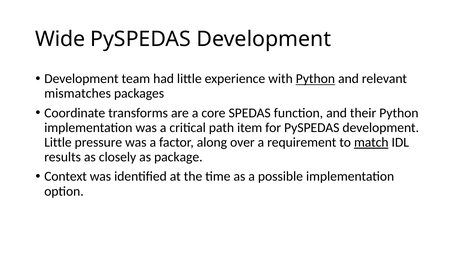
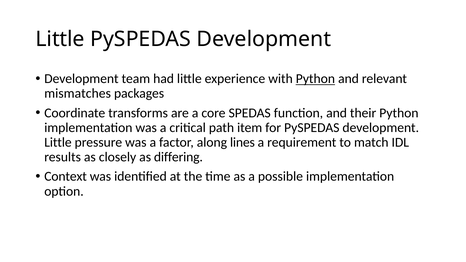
Wide at (60, 39): Wide -> Little
over: over -> lines
match underline: present -> none
package: package -> differing
